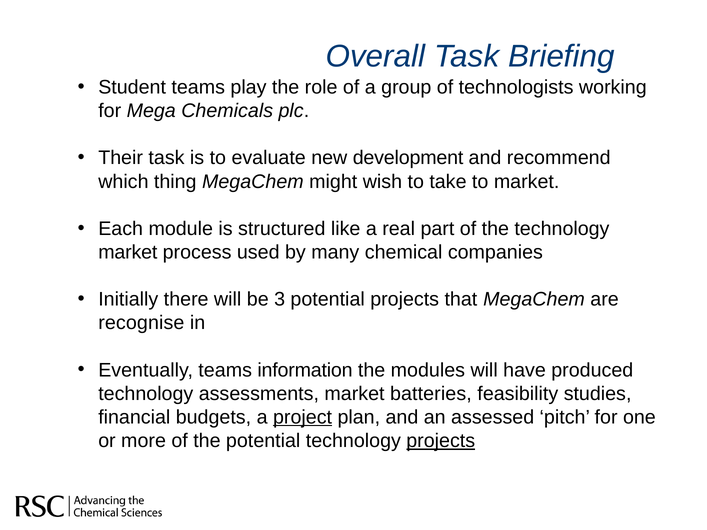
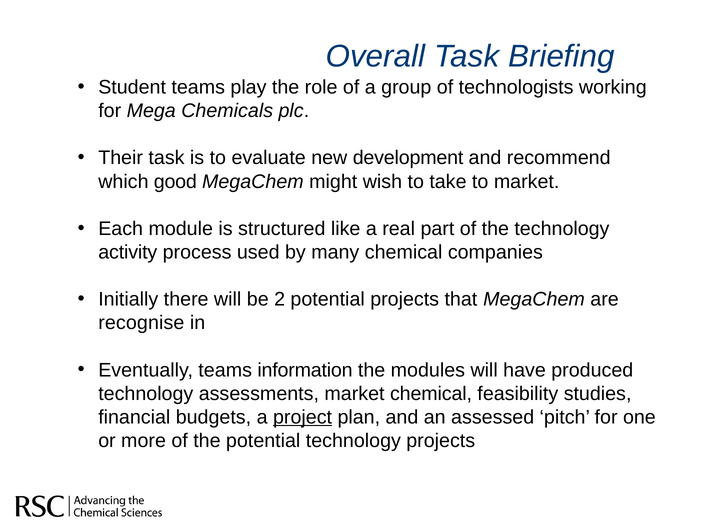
thing: thing -> good
market at (128, 252): market -> activity
3: 3 -> 2
market batteries: batteries -> chemical
projects at (441, 441) underline: present -> none
